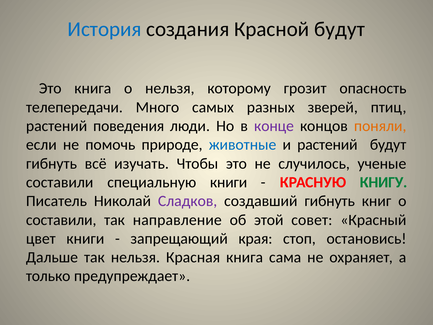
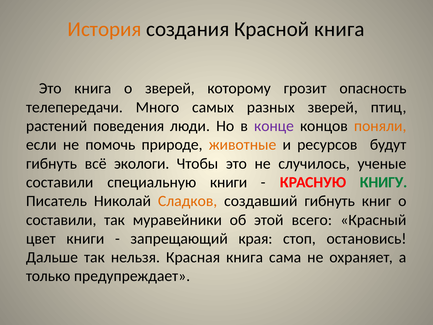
История colour: blue -> orange
Красной будут: будут -> книга
о нельзя: нельзя -> зверей
животные colour: blue -> orange
и растений: растений -> ресурсов
изучать: изучать -> экологи
Сладков colour: purple -> orange
направление: направление -> муравейники
совет: совет -> всего
